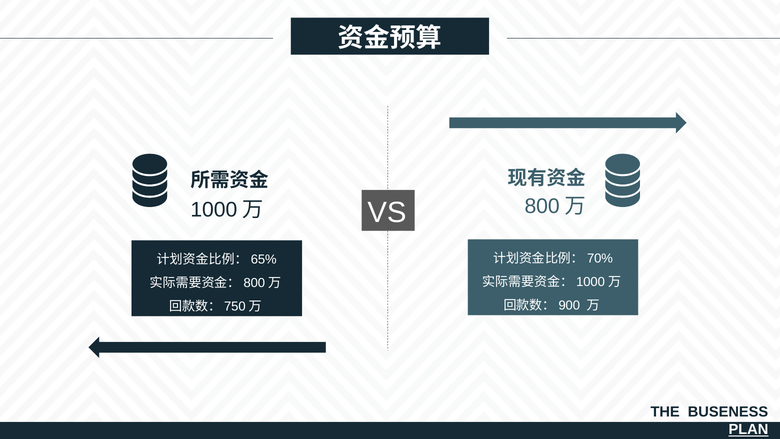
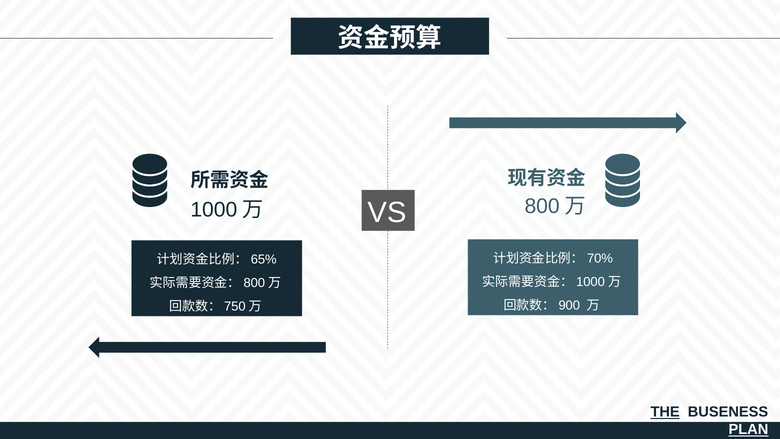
THE underline: none -> present
